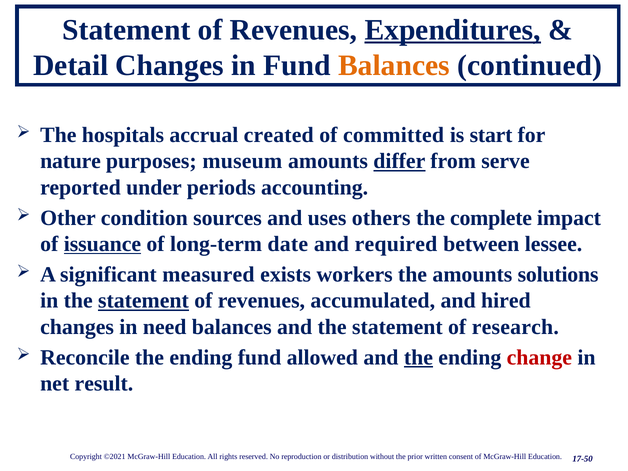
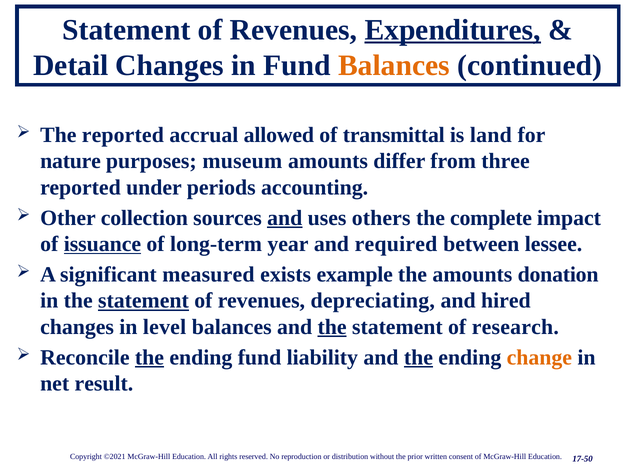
The hospitals: hospitals -> reported
created: created -> allowed
committed: committed -> transmittal
start: start -> land
differ underline: present -> none
serve: serve -> three
condition: condition -> collection
and at (285, 218) underline: none -> present
date: date -> year
workers: workers -> example
solutions: solutions -> donation
accumulated: accumulated -> depreciating
need: need -> level
the at (332, 327) underline: none -> present
the at (149, 357) underline: none -> present
allowed: allowed -> liability
change colour: red -> orange
